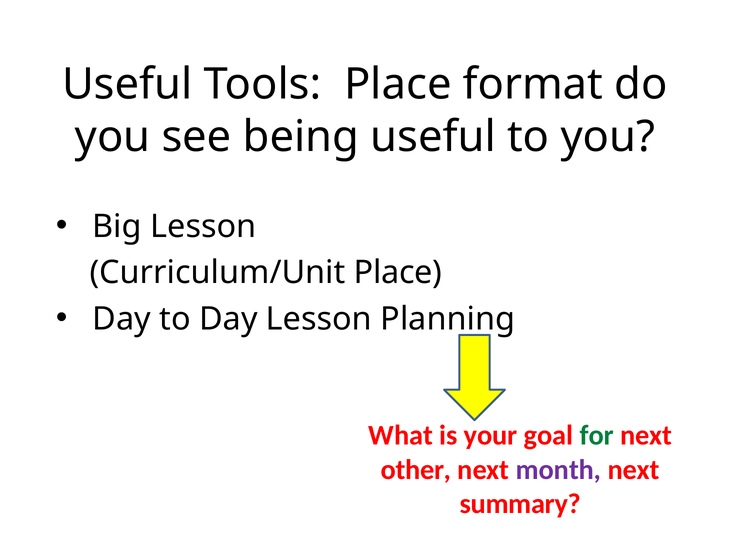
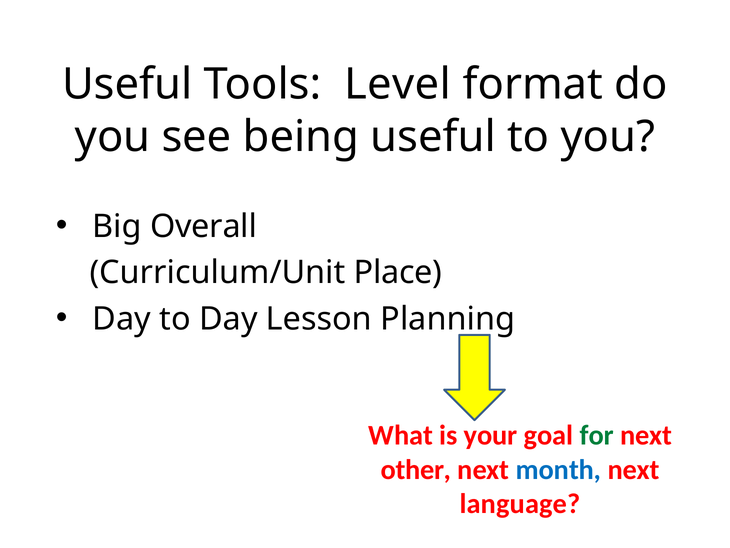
Tools Place: Place -> Level
Big Lesson: Lesson -> Overall
month colour: purple -> blue
summary: summary -> language
